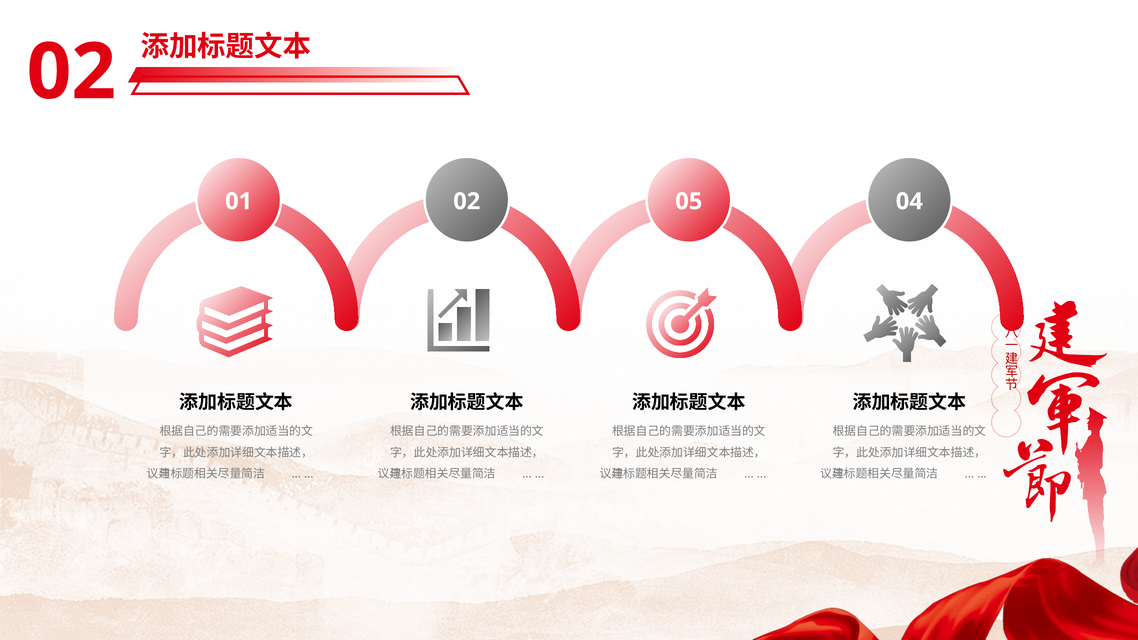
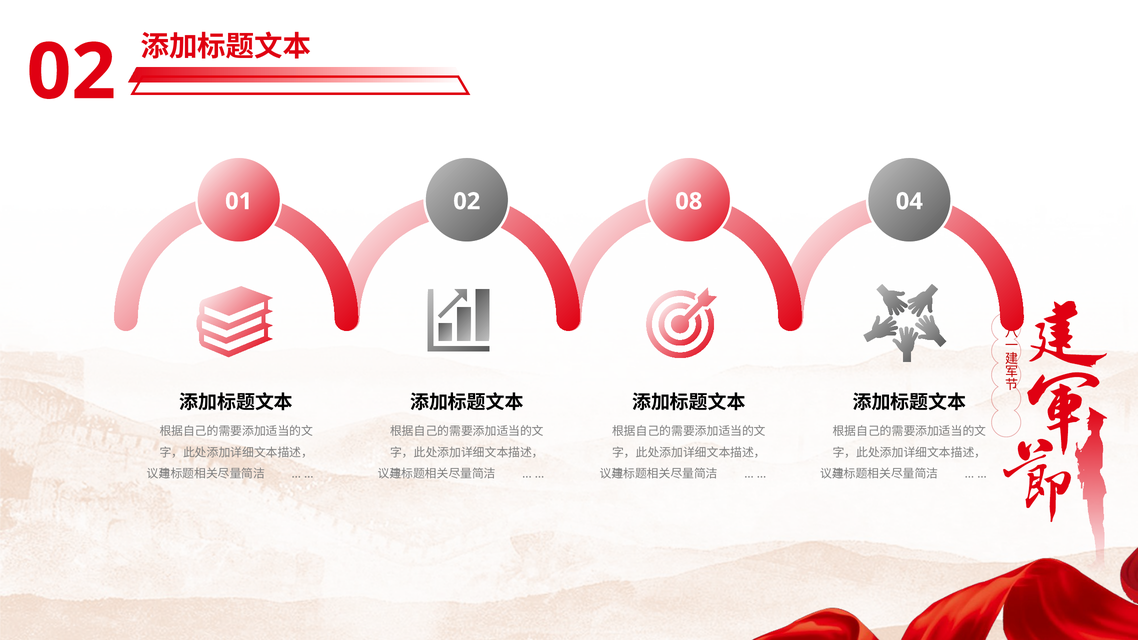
05: 05 -> 08
